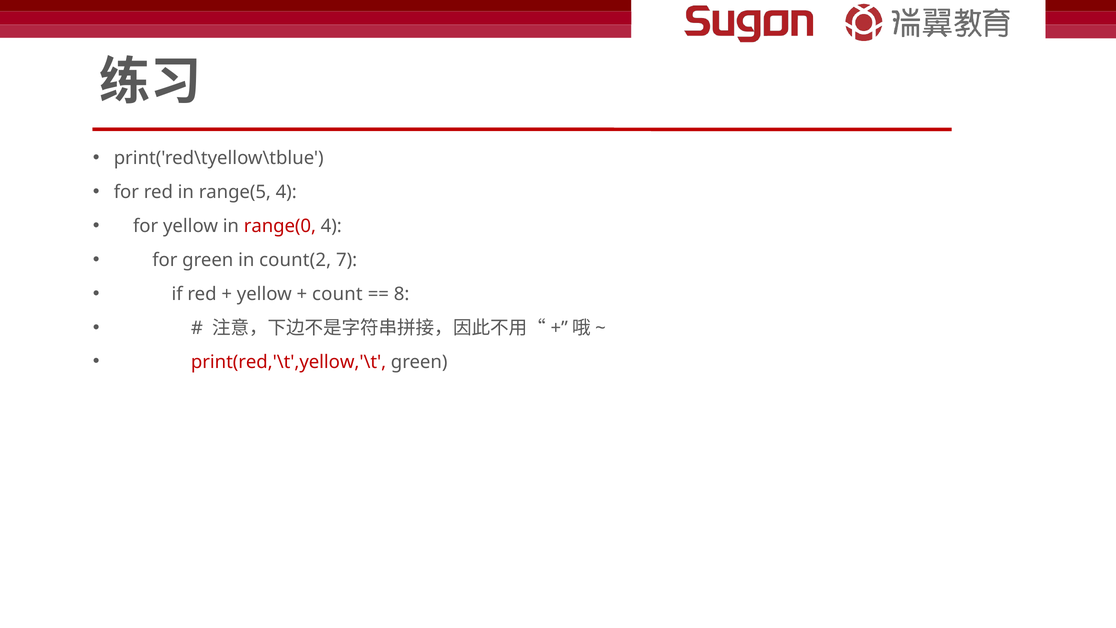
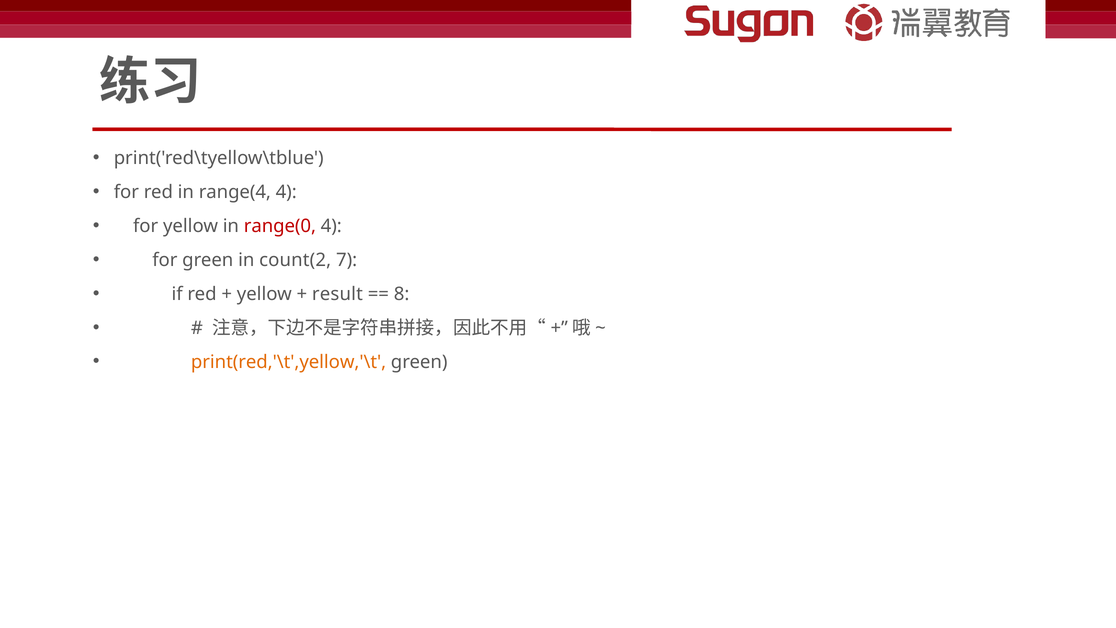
range(5: range(5 -> range(4
count: count -> result
print(red,'\t',yellow,'\t colour: red -> orange
